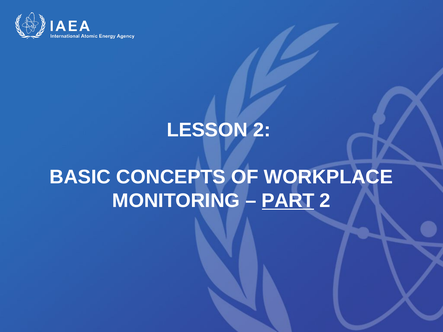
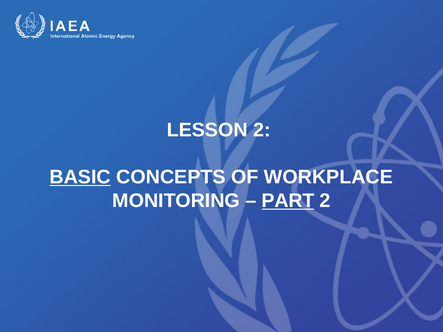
BASIC underline: none -> present
